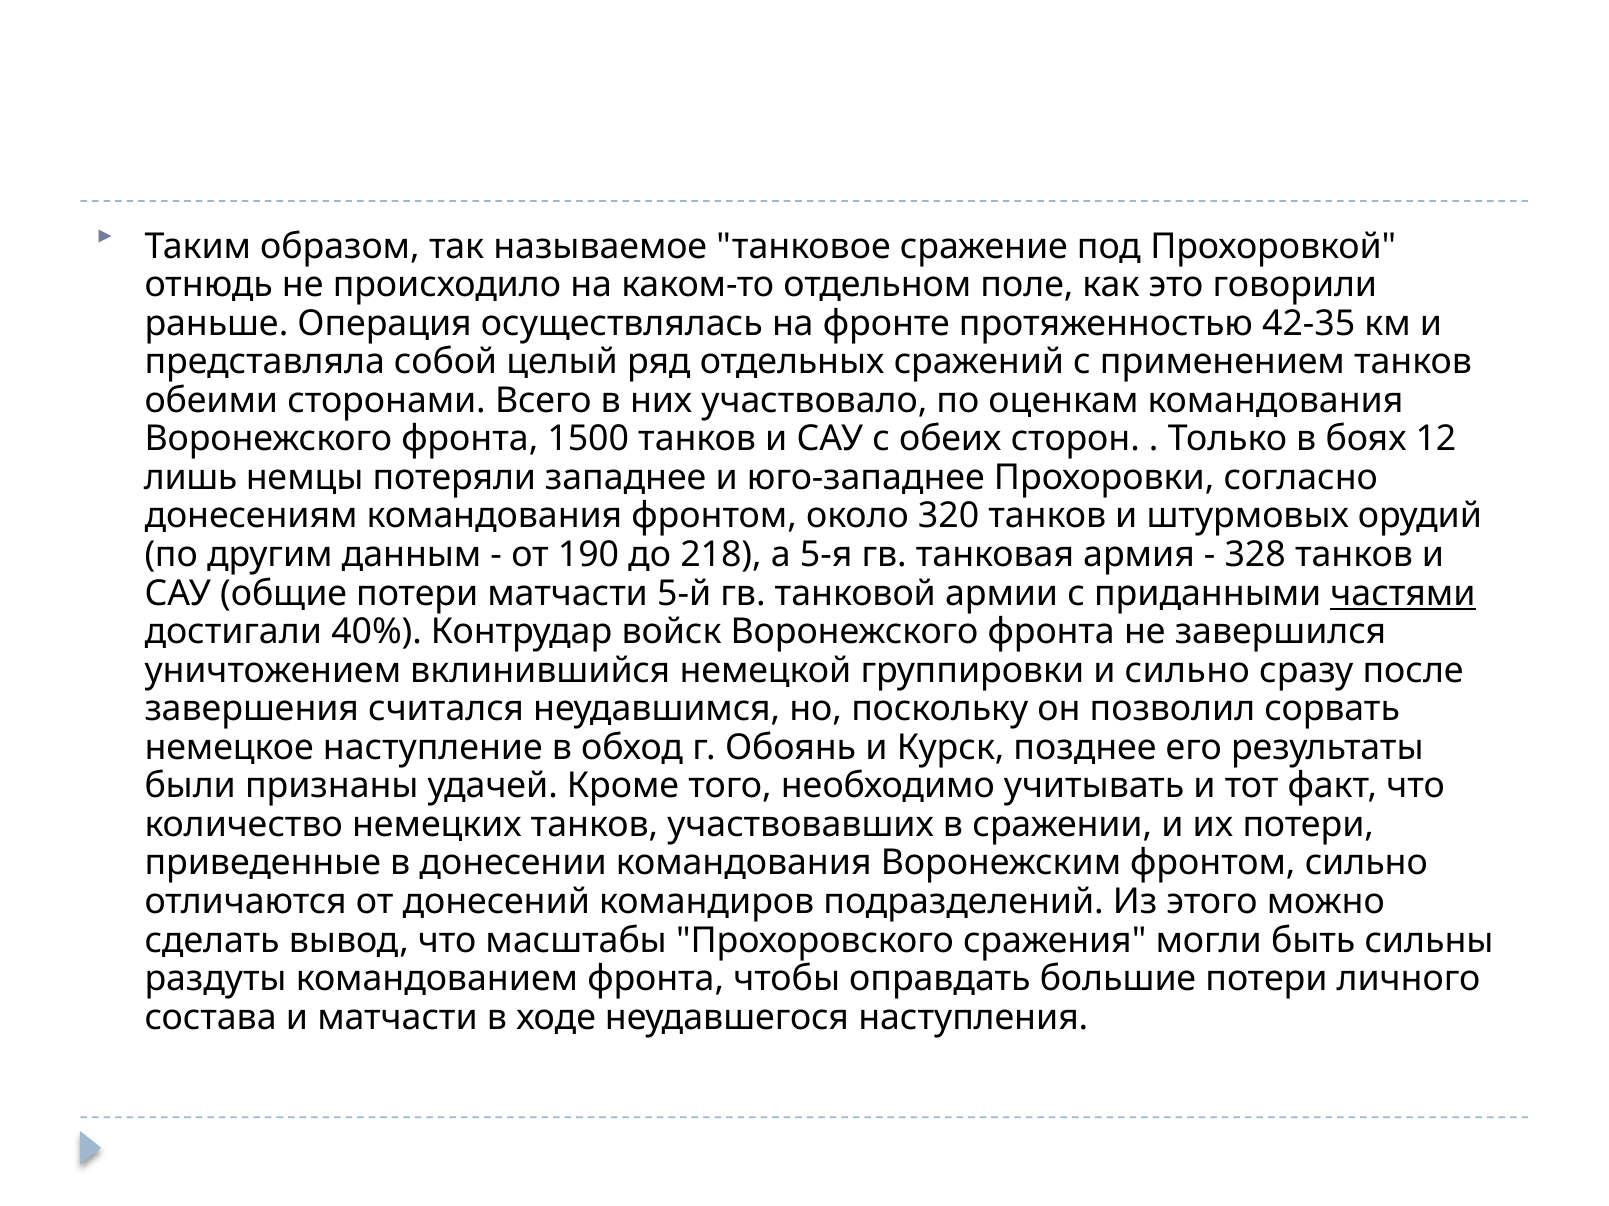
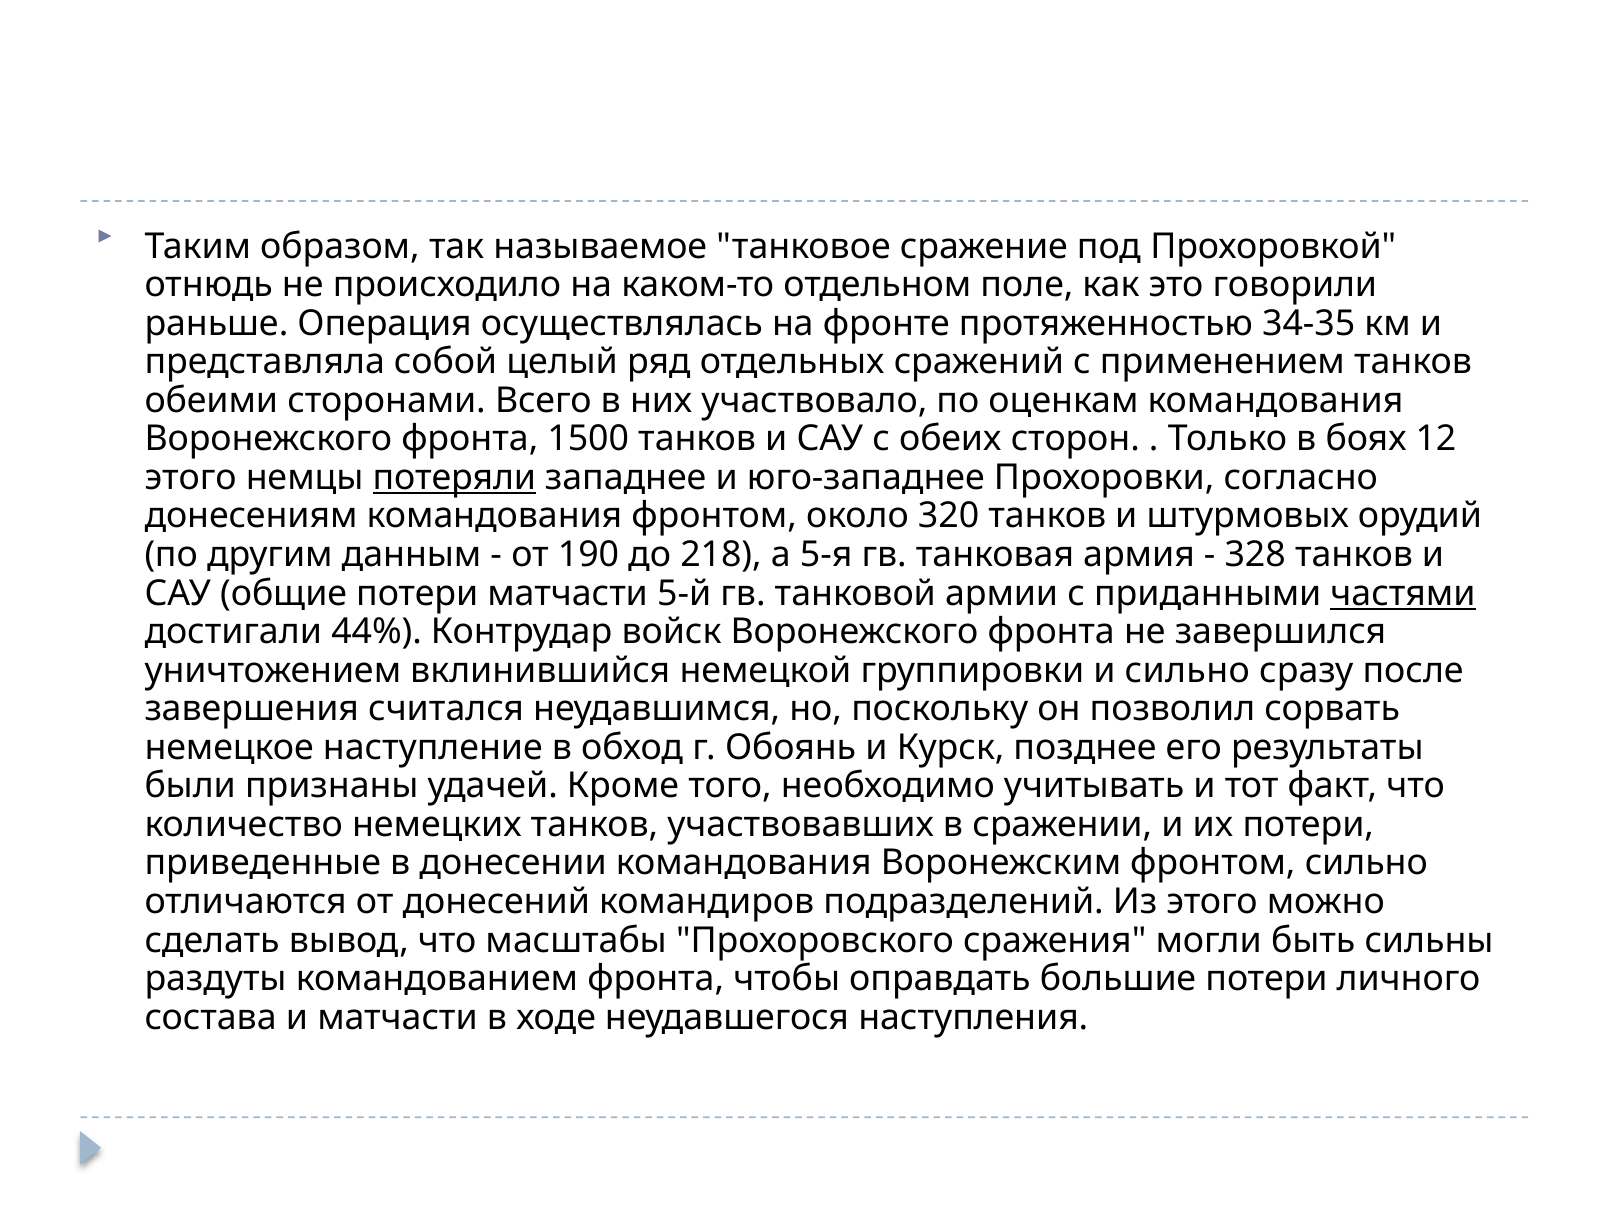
42-35: 42-35 -> 34-35
лишь at (191, 478): лишь -> этого
потеряли underline: none -> present
40%: 40% -> 44%
